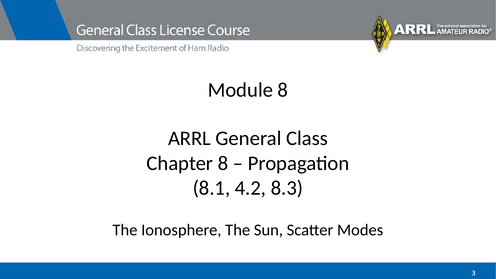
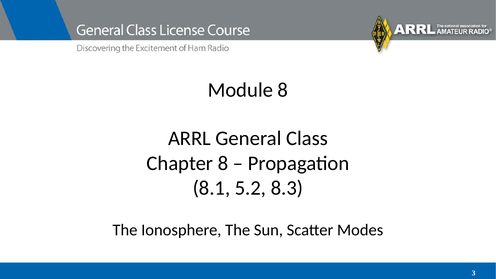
4.2: 4.2 -> 5.2
